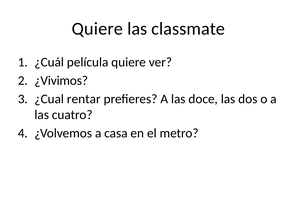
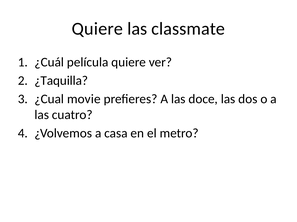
¿Vivimos: ¿Vivimos -> ¿Taquilla
rentar: rentar -> movie
